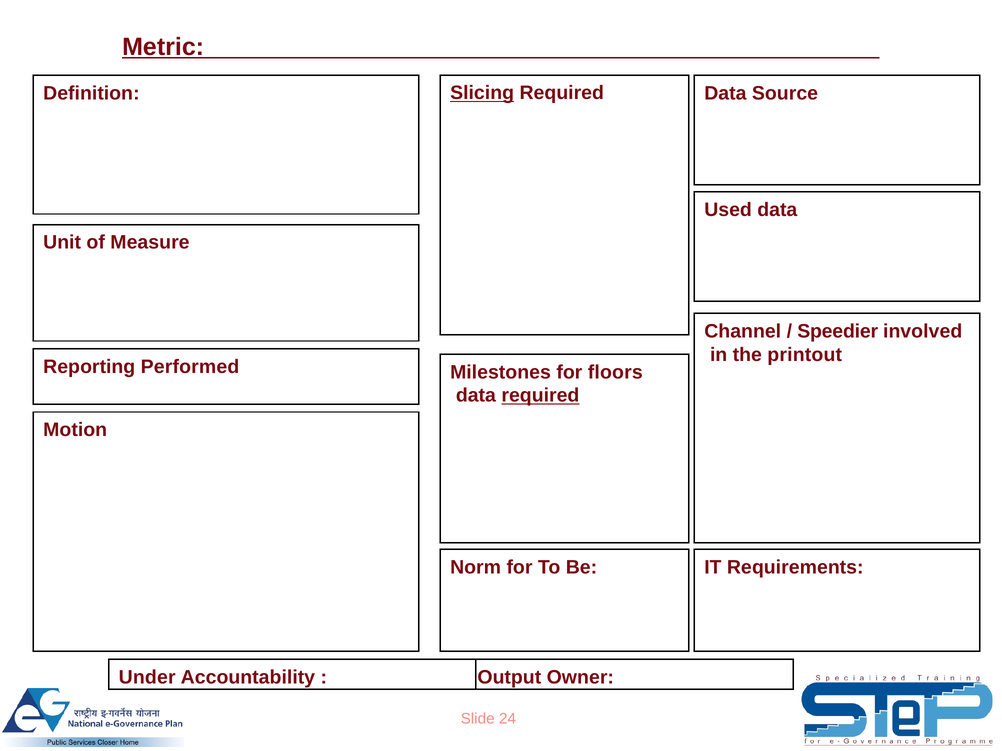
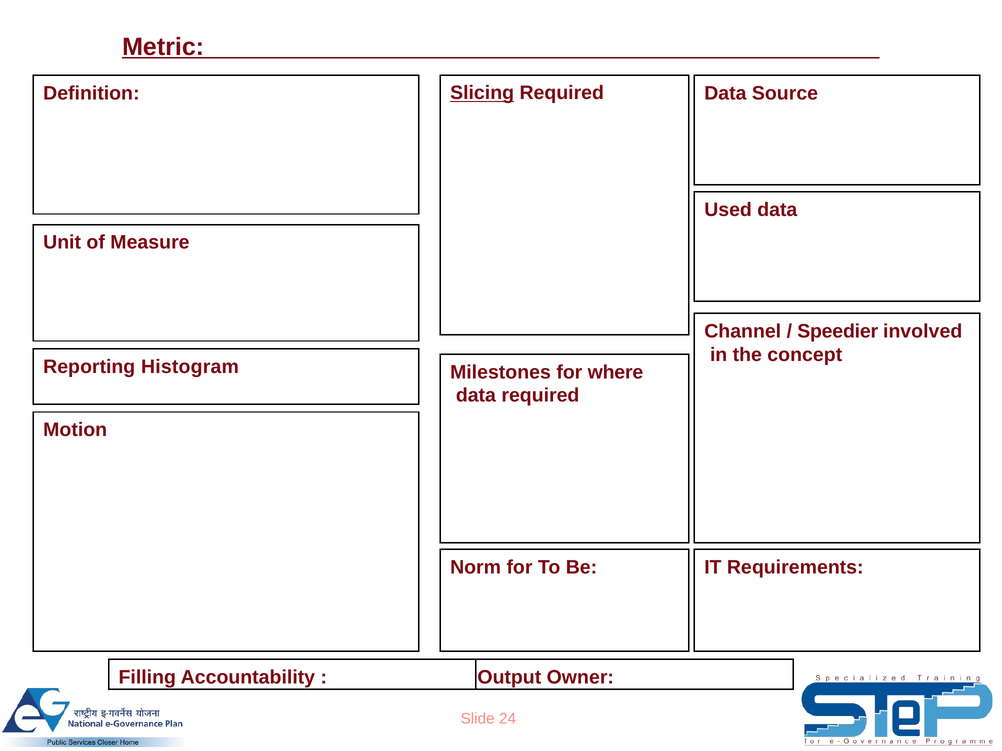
printout: printout -> concept
Performed: Performed -> Histogram
floors: floors -> where
required at (540, 396) underline: present -> none
Under: Under -> Filling
